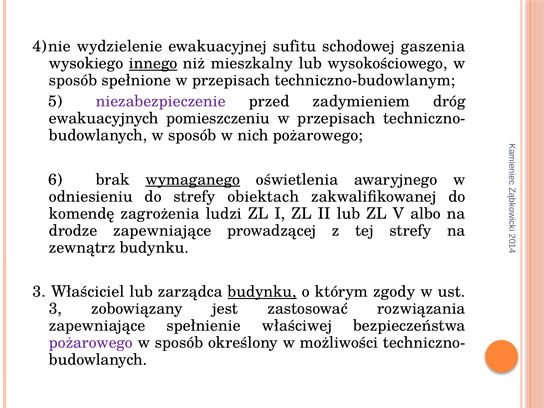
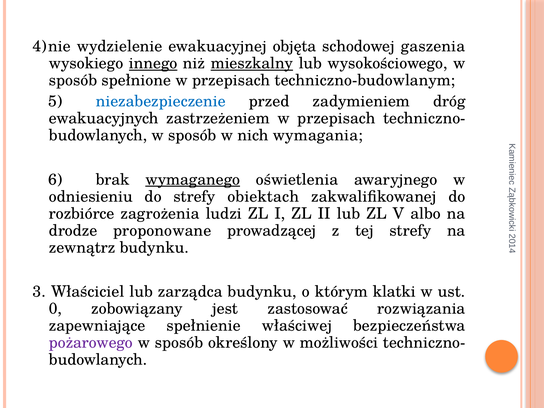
sufitu: sufitu -> objęta
mieszkalny underline: none -> present
niezabezpieczenie colour: purple -> blue
pomieszczeniu: pomieszczeniu -> zastrzeżeniem
nich pożarowego: pożarowego -> wymagania
komendę: komendę -> rozbiórce
drodze zapewniające: zapewniające -> proponowane
budynku at (262, 292) underline: present -> none
zgody: zgody -> klatki
3 at (55, 309): 3 -> 0
